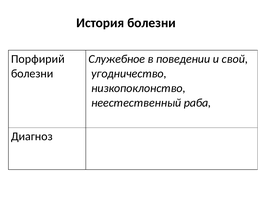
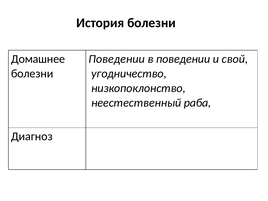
Порфирий: Порфирий -> Домашнее
Служебное at (117, 59): Служебное -> Поведении
